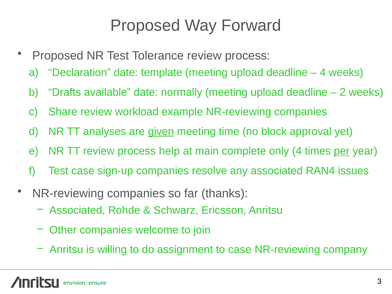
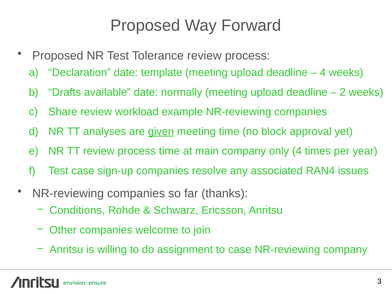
process help: help -> time
main complete: complete -> company
per underline: present -> none
Associated at (77, 210): Associated -> Conditions
